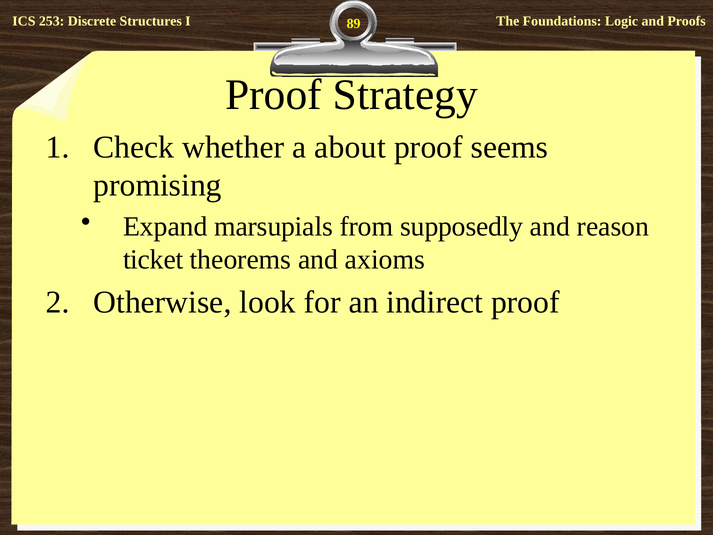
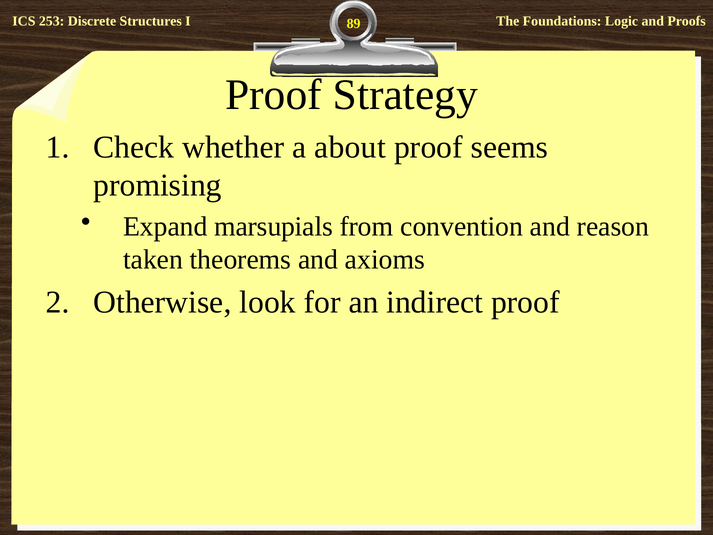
supposedly: supposedly -> convention
ticket: ticket -> taken
